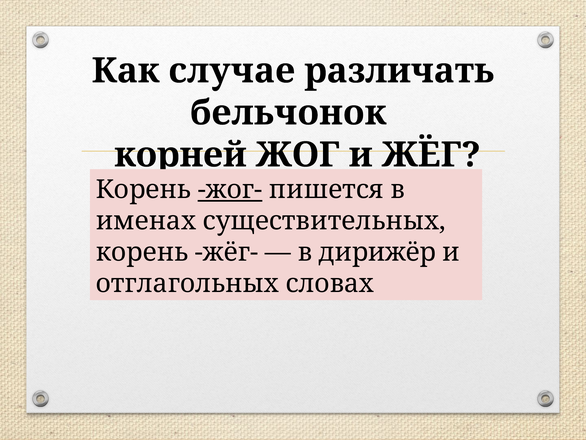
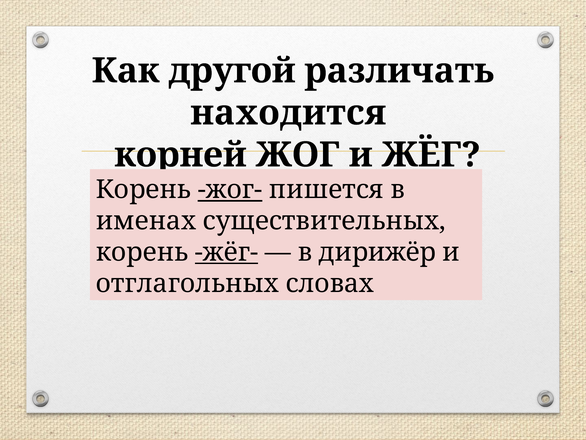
случае: случае -> другой
бельчонок: бельчонок -> находится
жёг- underline: none -> present
